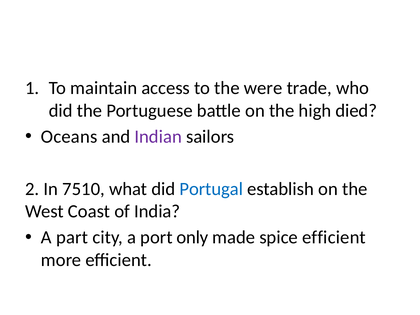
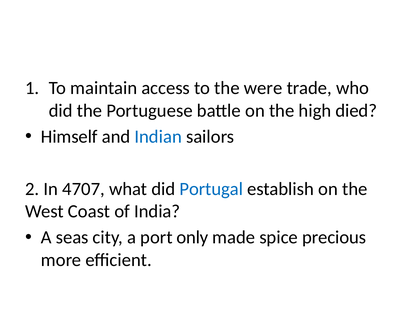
Oceans: Oceans -> Himself
Indian colour: purple -> blue
7510: 7510 -> 4707
part: part -> seas
spice efficient: efficient -> precious
